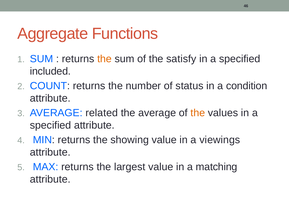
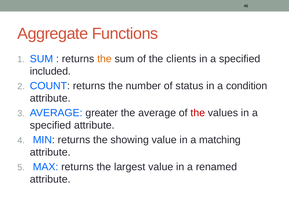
satisfy: satisfy -> clients
related: related -> greater
the at (198, 113) colour: orange -> red
viewings: viewings -> matching
matching: matching -> renamed
